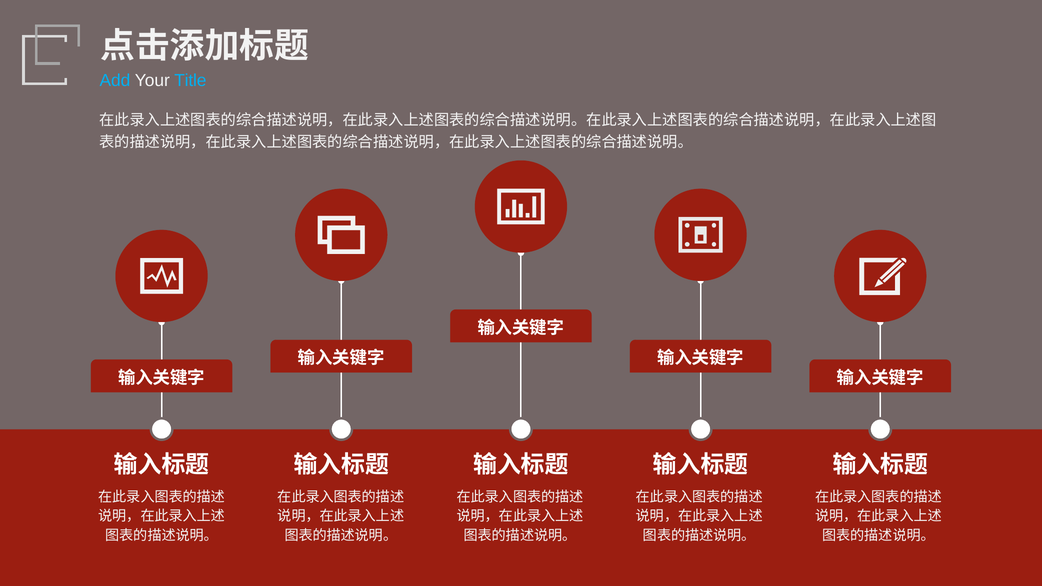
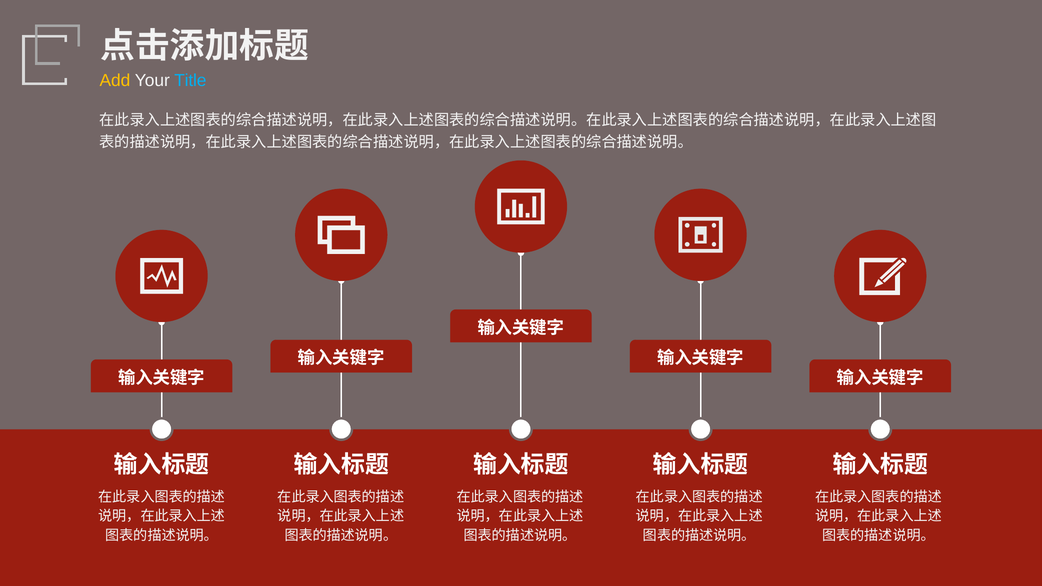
Add colour: light blue -> yellow
